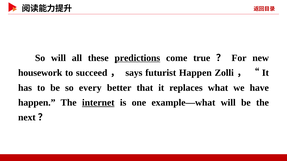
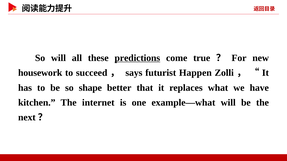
every: every -> shape
happen at (37, 103): happen -> kitchen
internet underline: present -> none
